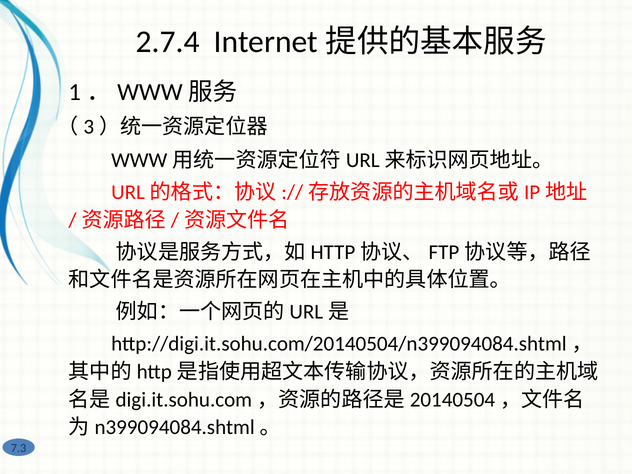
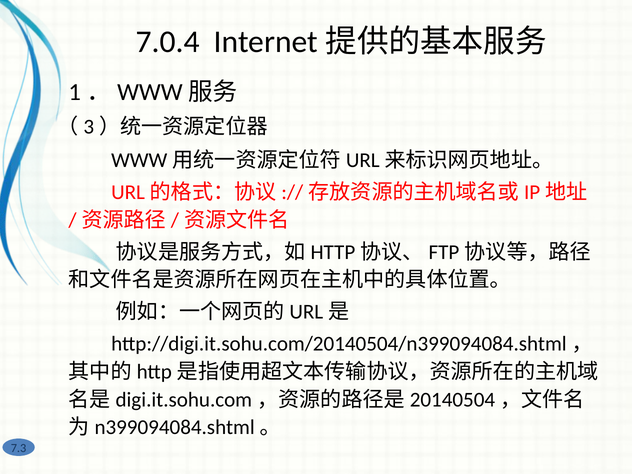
2.7.4: 2.7.4 -> 7.0.4
